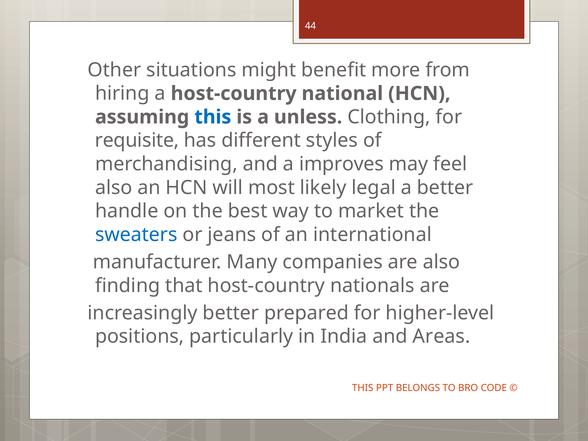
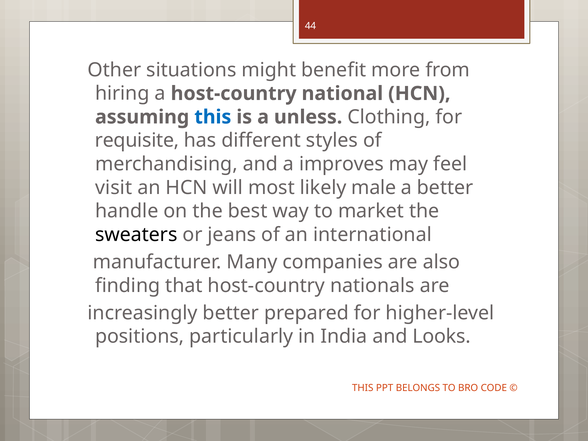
also at (114, 188): also -> visit
legal: legal -> male
sweaters colour: blue -> black
Areas: Areas -> Looks
